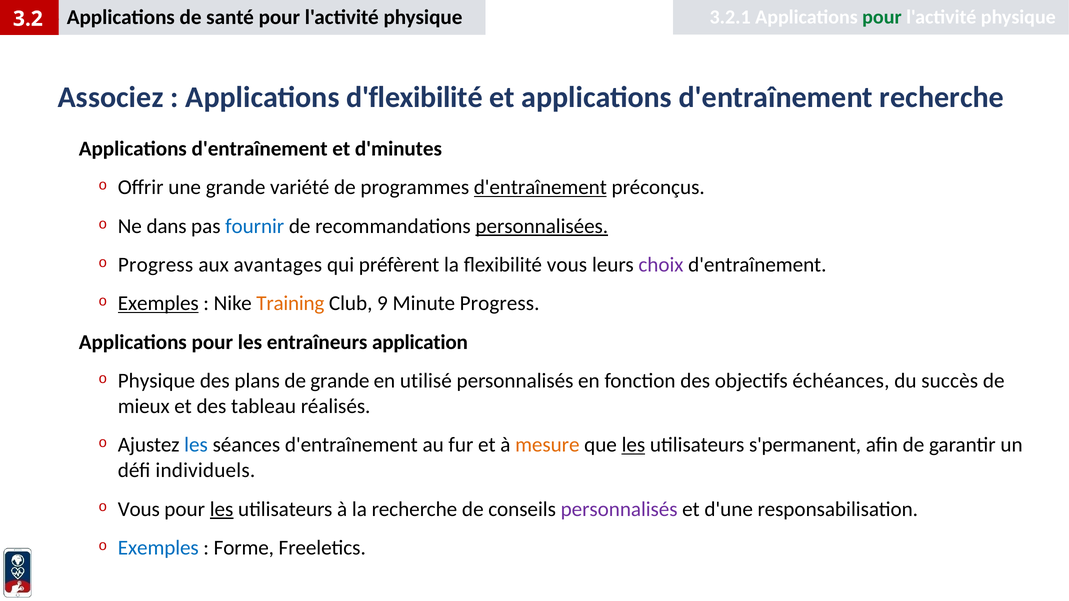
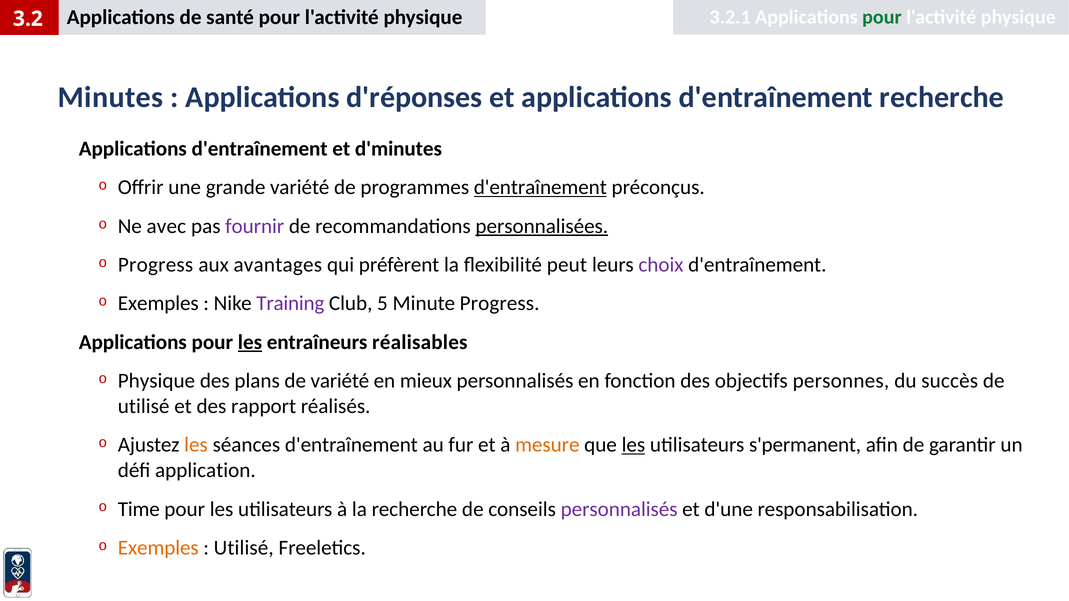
Associez: Associez -> Minutes
d'flexibilité: d'flexibilité -> d'réponses
dans: dans -> avec
fournir colour: blue -> purple
flexibilité vous: vous -> peut
Exemples at (158, 304) underline: present -> none
Training colour: orange -> purple
9: 9 -> 5
les at (250, 342) underline: none -> present
application: application -> réalisables
de grande: grande -> variété
utilisé: utilisé -> mieux
échéances: échéances -> personnes
mieux at (144, 406): mieux -> utilisé
tableau: tableau -> rapport
les at (196, 445) colour: blue -> orange
individuels: individuels -> application
Vous at (139, 509): Vous -> Time
les at (222, 509) underline: present -> none
Exemples at (158, 548) colour: blue -> orange
Forme at (244, 548): Forme -> Utilisé
